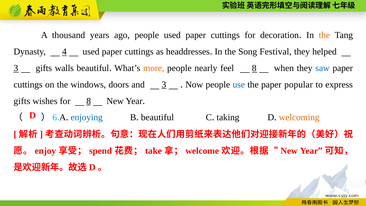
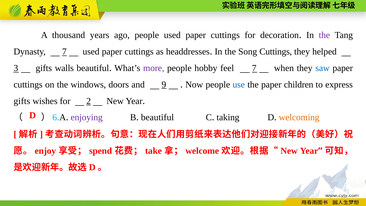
the at (324, 35) colour: orange -> purple
Dynasty 4: 4 -> 7
Song Festival: Festival -> Cuttings
more colour: orange -> purple
nearly: nearly -> hobby
feel 8: 8 -> 7
and 3: 3 -> 9
popular: popular -> children
for 8: 8 -> 2
enjoying colour: blue -> purple
